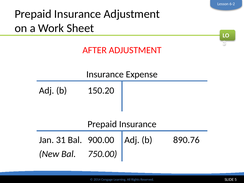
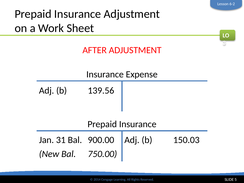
150.20: 150.20 -> 139.56
890.76: 890.76 -> 150.03
